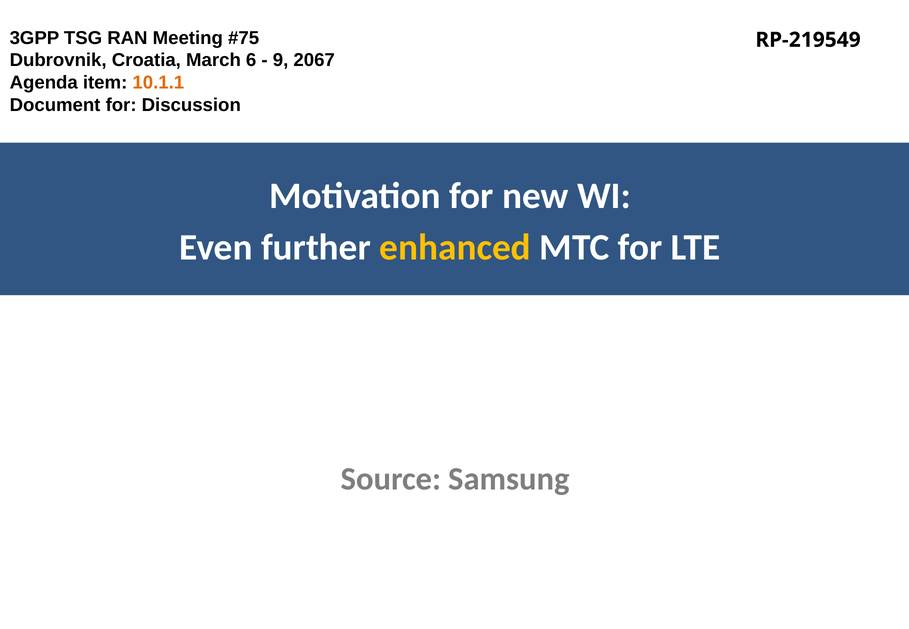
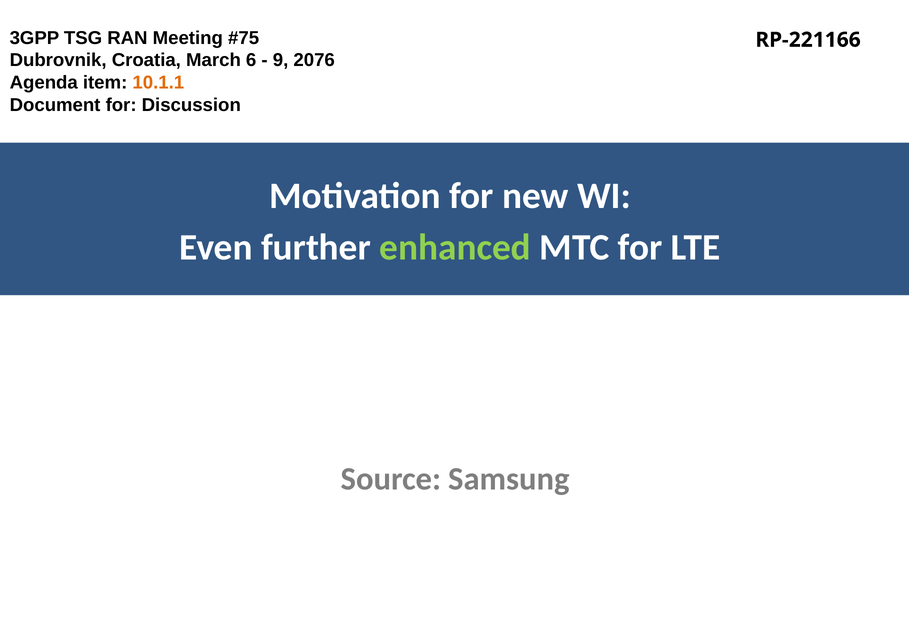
RP-219549: RP-219549 -> RP-221166
2067: 2067 -> 2076
enhanced colour: yellow -> light green
